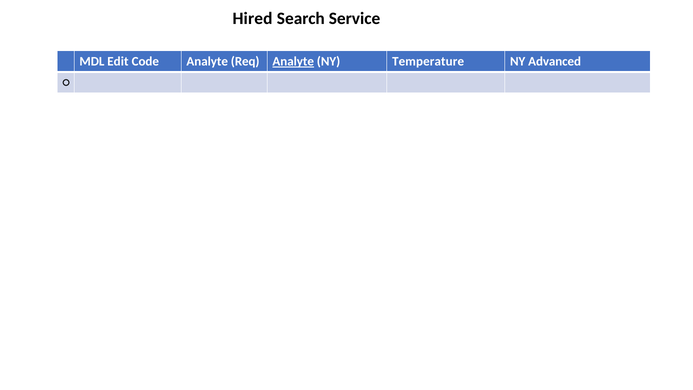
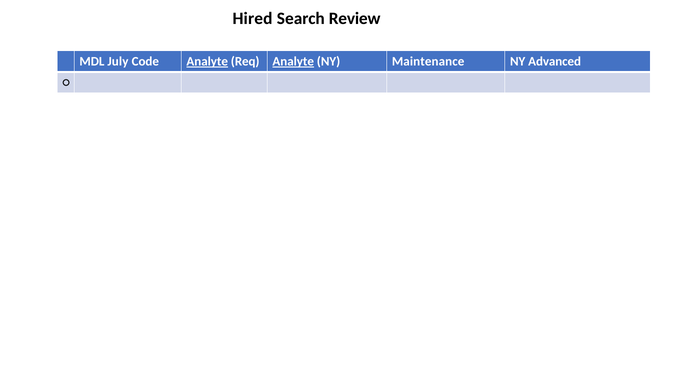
Service: Service -> Review
Edit: Edit -> July
Analyte at (207, 61) underline: none -> present
Temperature: Temperature -> Maintenance
